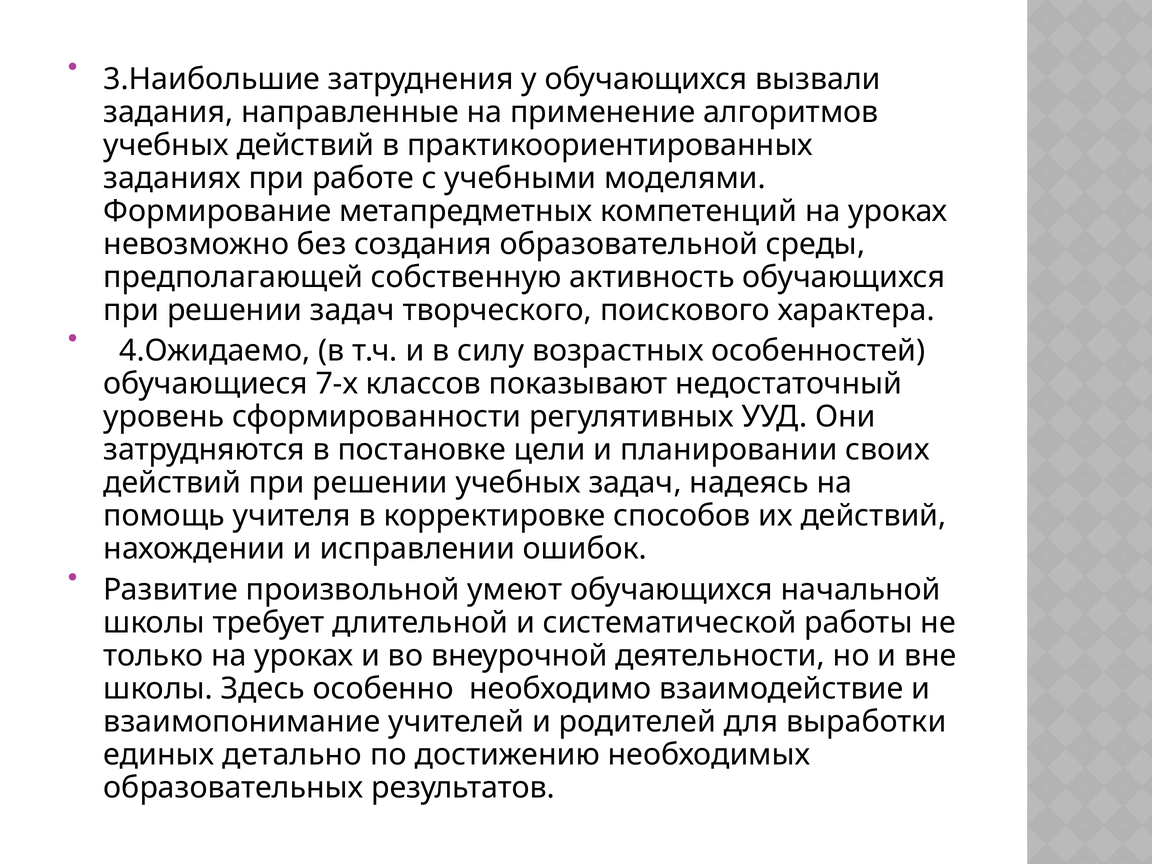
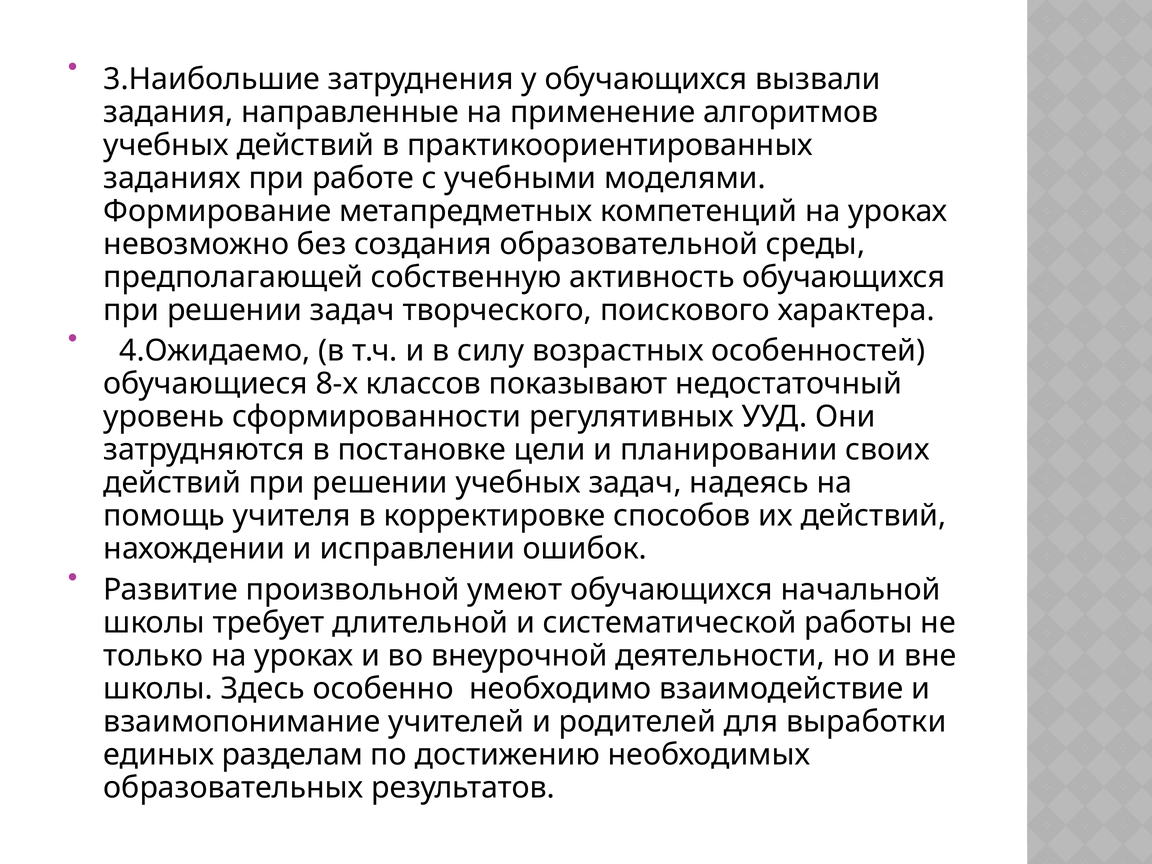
7-х: 7-х -> 8-х
детально: детально -> разделам
